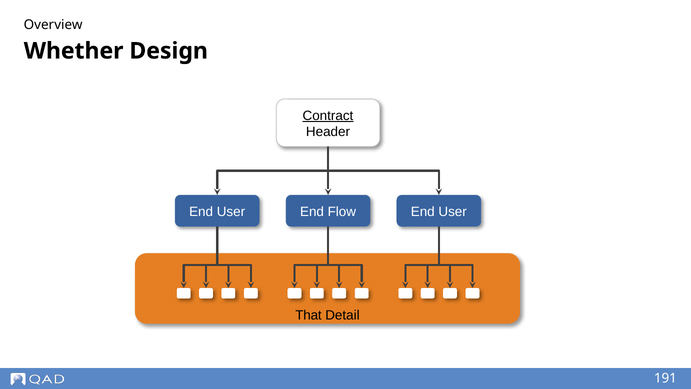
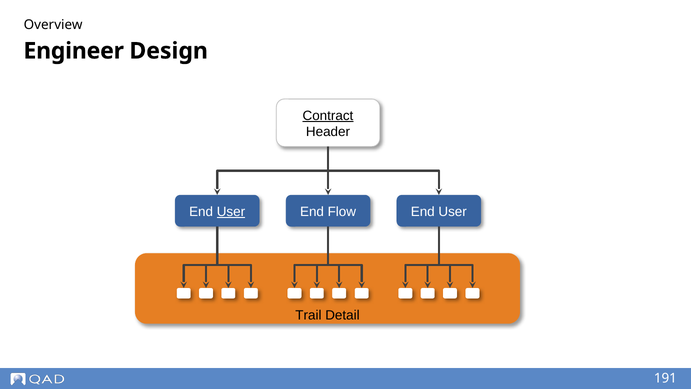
Whether: Whether -> Engineer
User at (231, 212) underline: none -> present
That: That -> Trail
